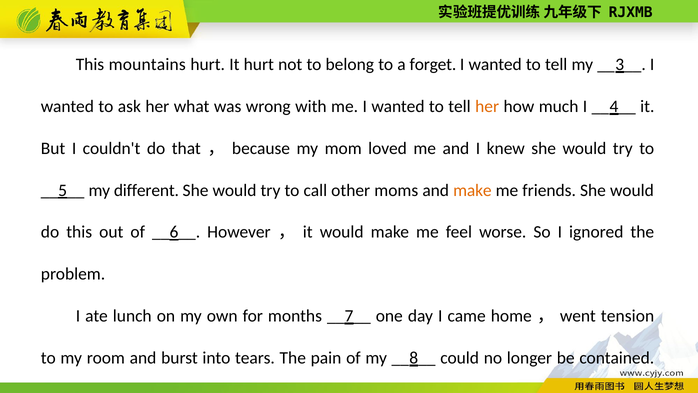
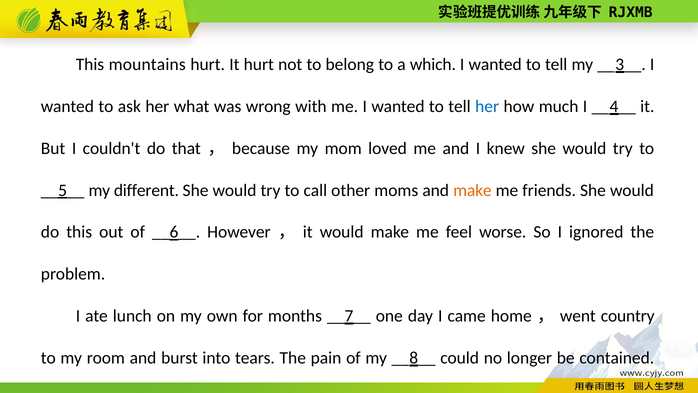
forget: forget -> which
her at (487, 106) colour: orange -> blue
tension: tension -> country
